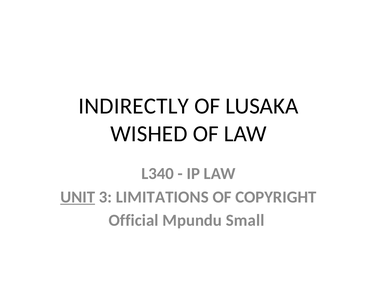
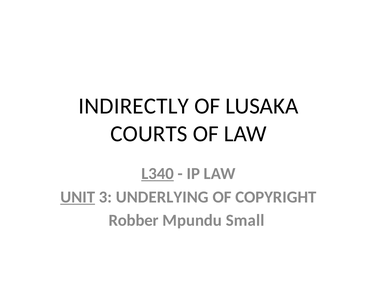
WISHED: WISHED -> COURTS
L340 underline: none -> present
LIMITATIONS: LIMITATIONS -> UNDERLYING
Official: Official -> Robber
